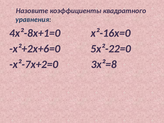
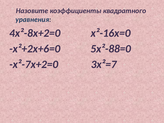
4х²-8х+1=0: 4х²-8х+1=0 -> 4х²-8х+2=0
5х²-22=0: 5х²-22=0 -> 5х²-88=0
3х²=8: 3х²=8 -> 3х²=7
